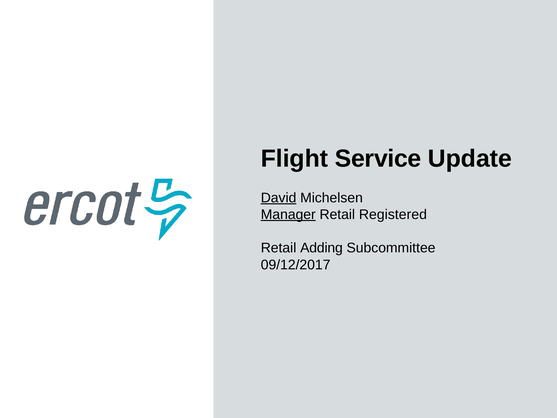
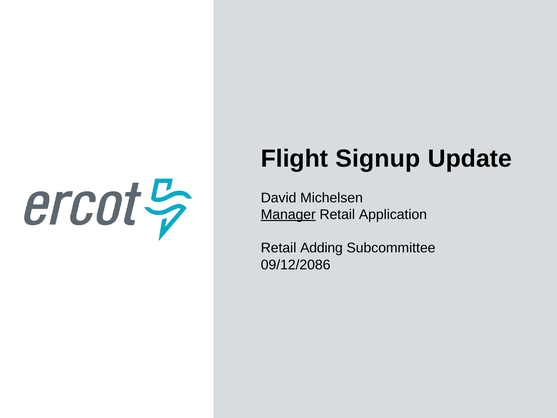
Service: Service -> Signup
David underline: present -> none
Registered: Registered -> Application
09/12/2017: 09/12/2017 -> 09/12/2086
